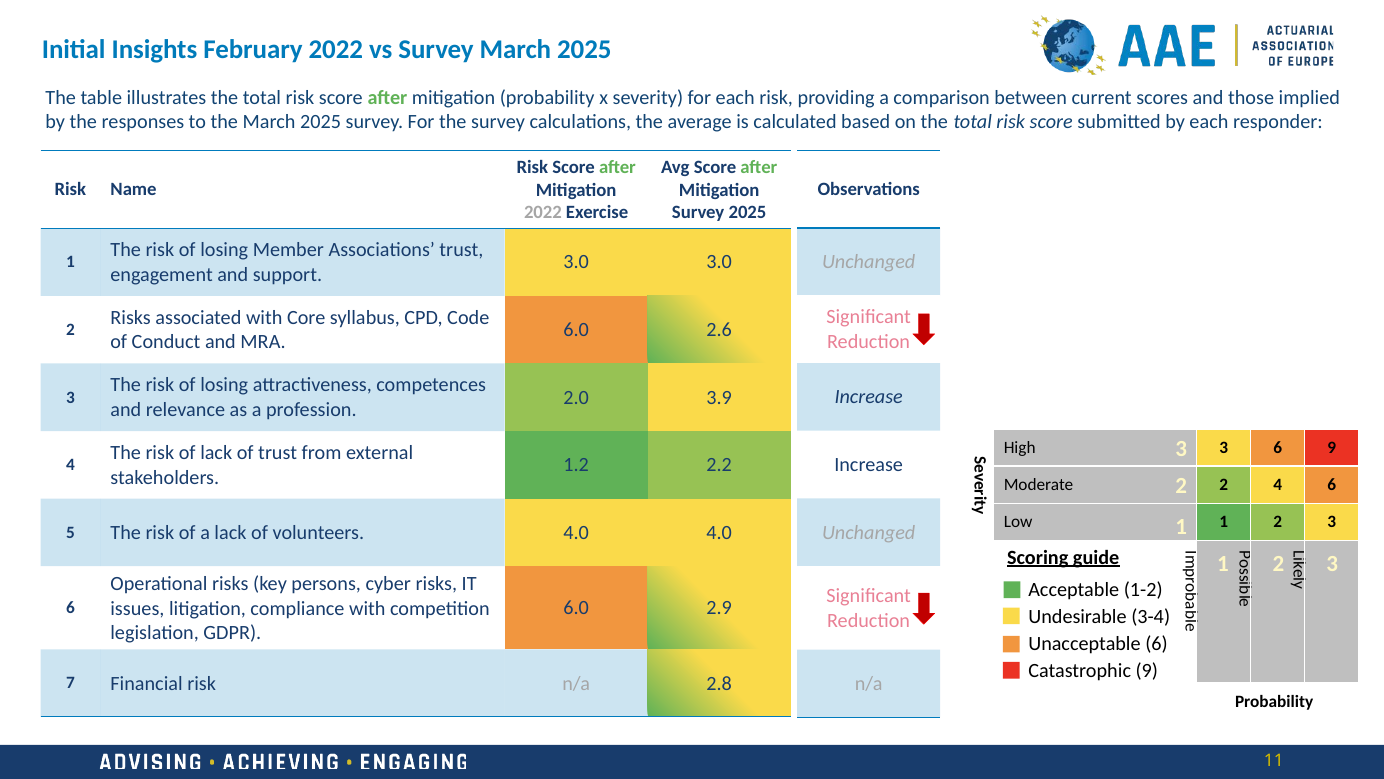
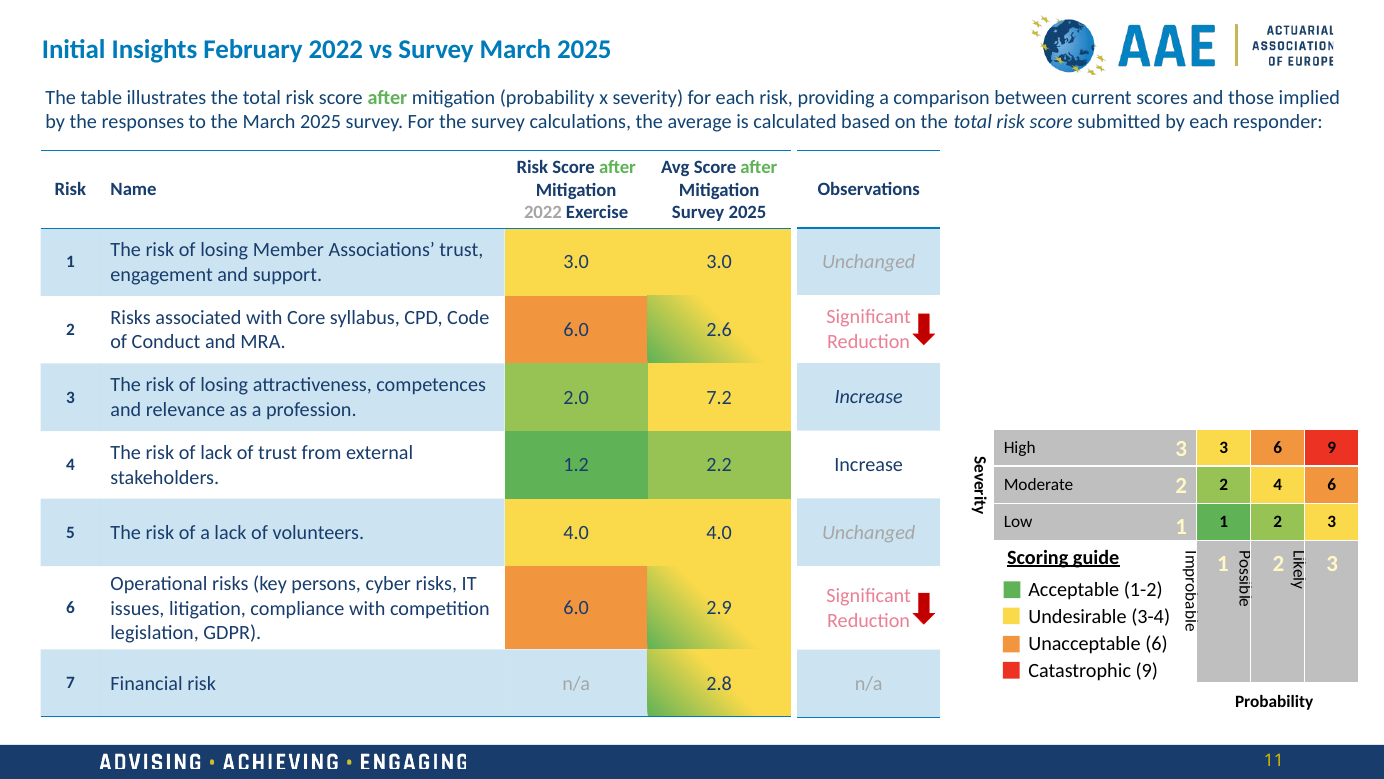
3.9: 3.9 -> 7.2
